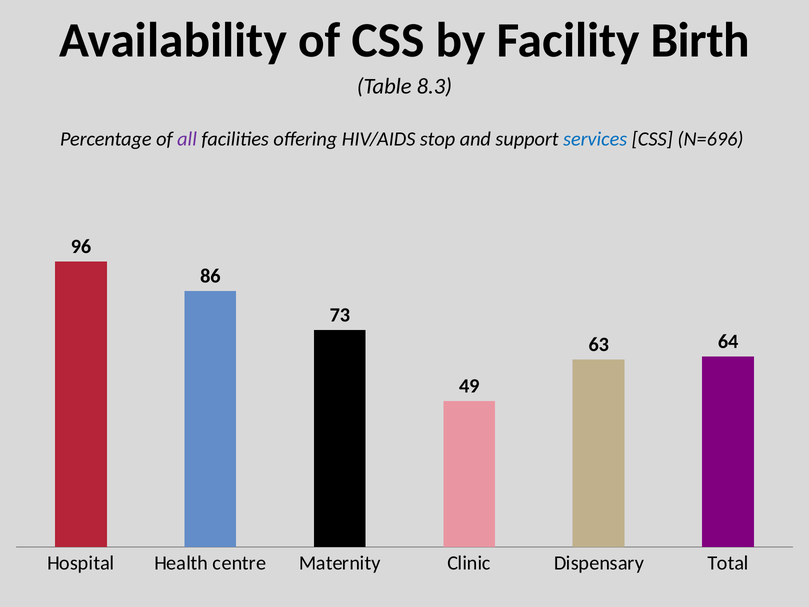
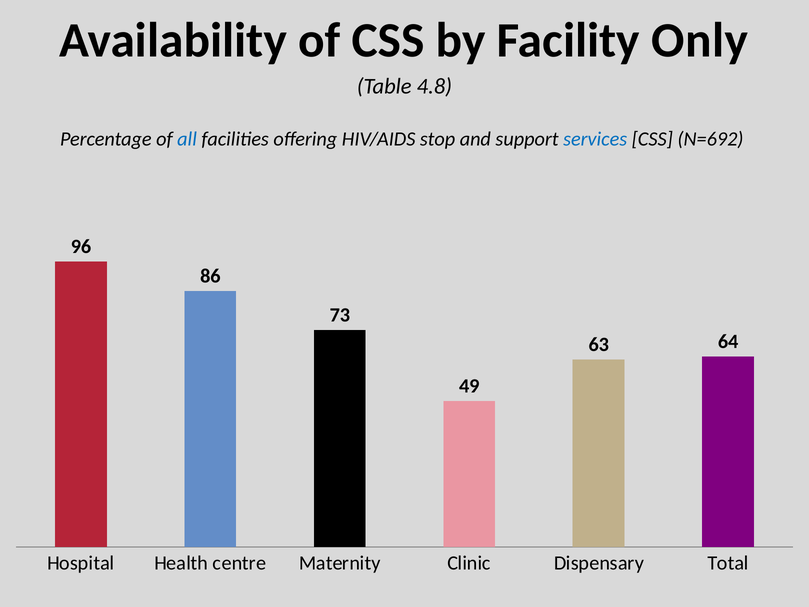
Birth: Birth -> Only
8.3: 8.3 -> 4.8
all colour: purple -> blue
N=696: N=696 -> N=692
